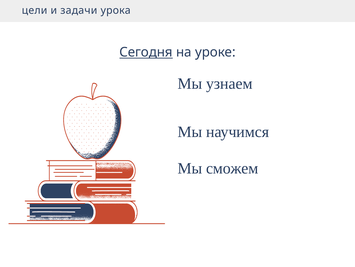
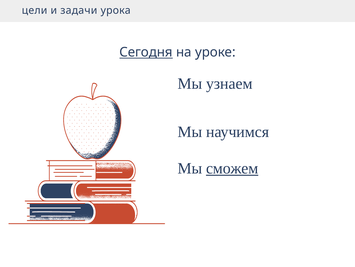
сможем underline: none -> present
